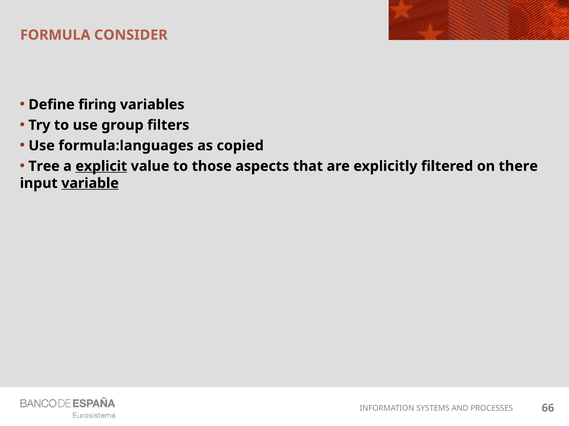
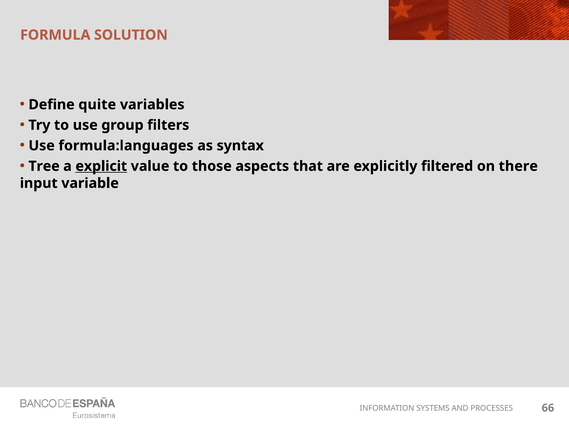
CONSIDER: CONSIDER -> SOLUTION
firing: firing -> quite
copied: copied -> syntax
variable underline: present -> none
